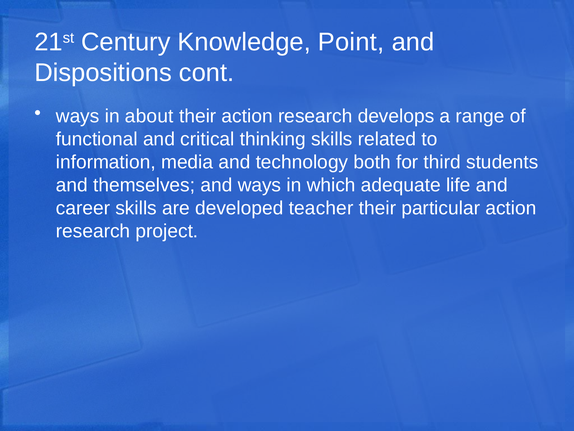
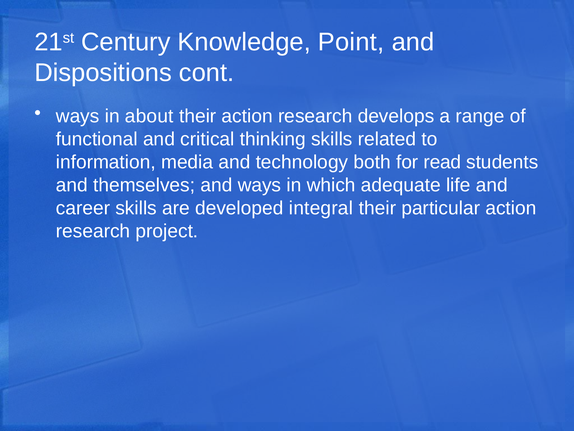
third: third -> read
teacher: teacher -> integral
